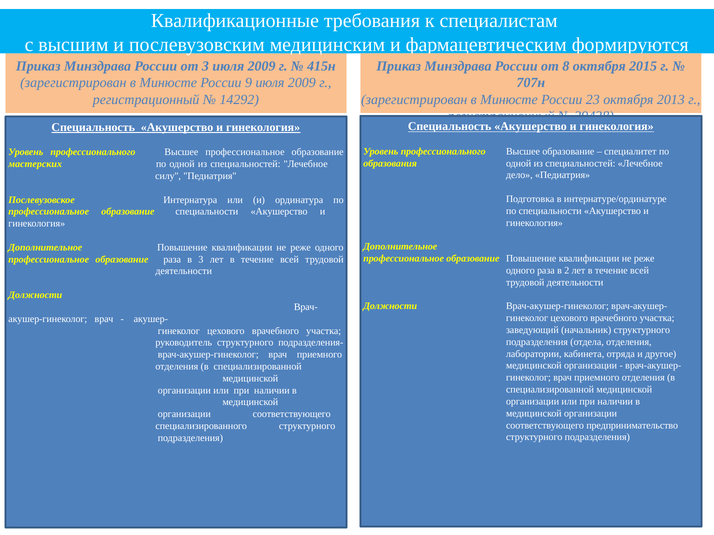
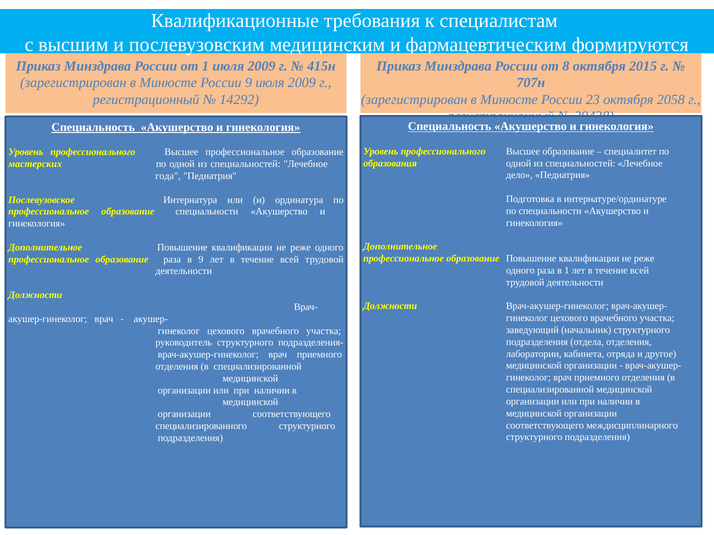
от 3: 3 -> 1
2013: 2013 -> 2058
силу: силу -> года
в 3: 3 -> 9
в 2: 2 -> 1
предпринимательство: предпринимательство -> междисциплинарного
